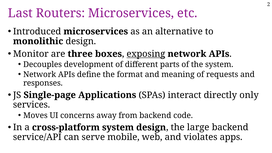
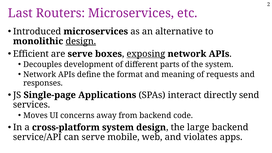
design at (81, 41) underline: none -> present
Monitor: Monitor -> Efficient
are three: three -> serve
only: only -> send
